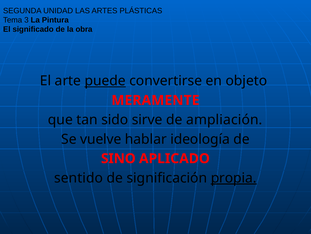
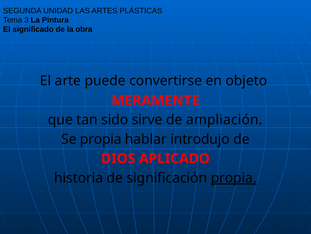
puede underline: present -> none
Se vuelve: vuelve -> propia
ideología: ideología -> introdujo
SINO: SINO -> DIOS
sentido: sentido -> historia
